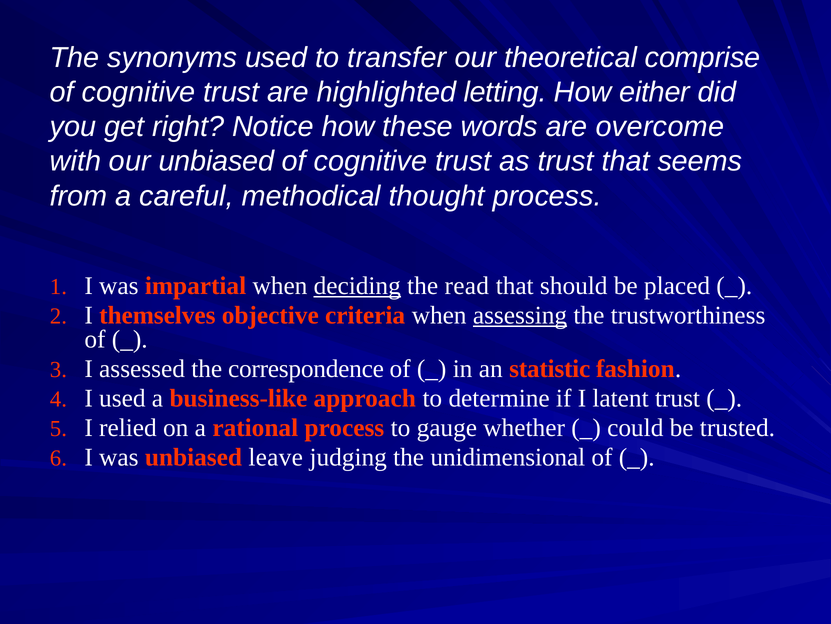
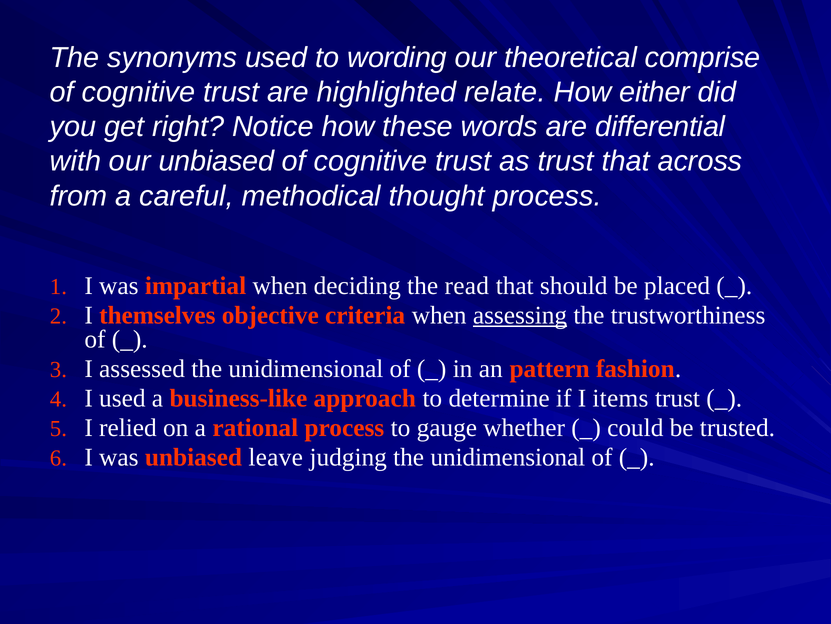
transfer: transfer -> wording
letting: letting -> relate
overcome: overcome -> differential
seems: seems -> across
deciding underline: present -> none
assessed the correspondence: correspondence -> unidimensional
statistic: statistic -> pattern
latent: latent -> items
